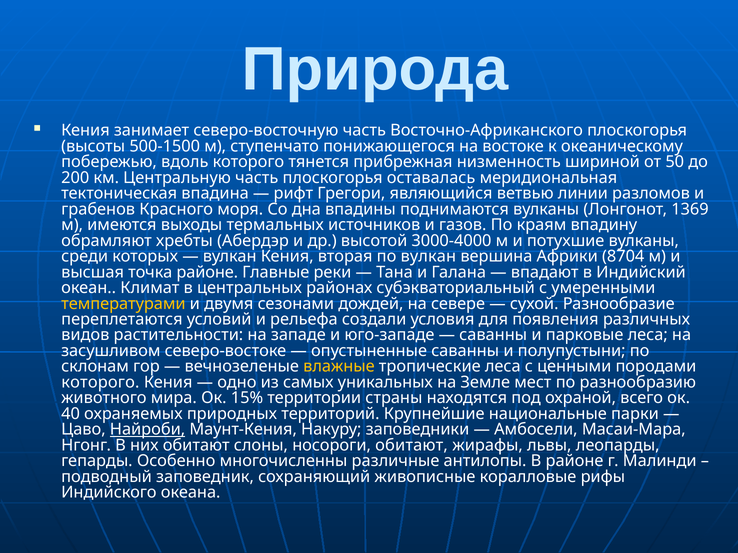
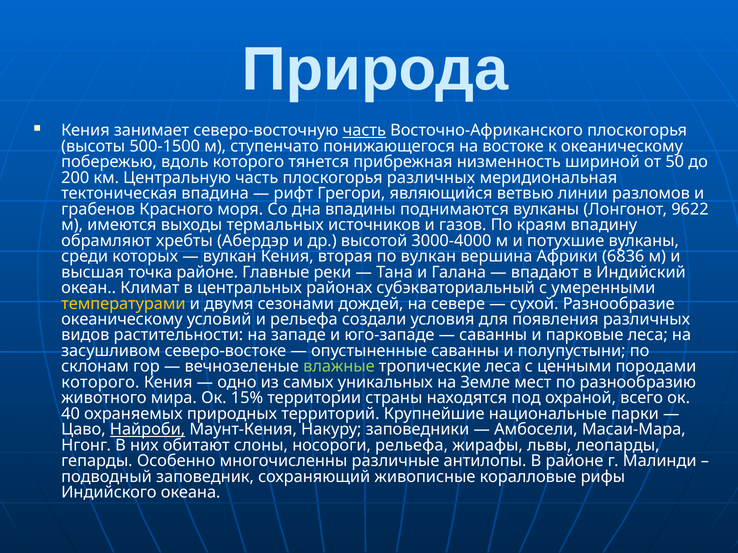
часть at (364, 131) underline: none -> present
плоскогорья оставалась: оставалась -> различных
1369: 1369 -> 9622
8704: 8704 -> 6836
переплетаются at (122, 320): переплетаются -> океаническому
влажные colour: yellow -> light green
носороги обитают: обитают -> рельефа
